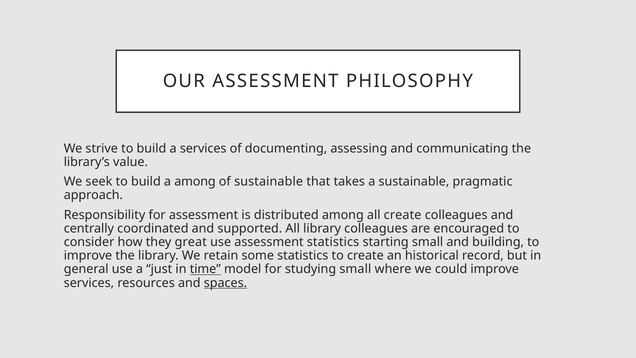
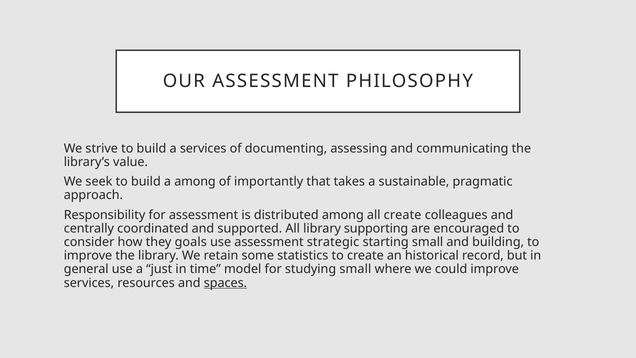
of sustainable: sustainable -> importantly
library colleagues: colleagues -> supporting
great: great -> goals
assessment statistics: statistics -> strategic
time underline: present -> none
